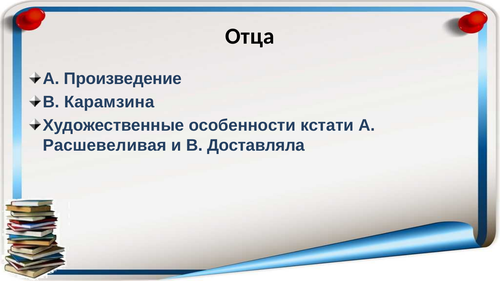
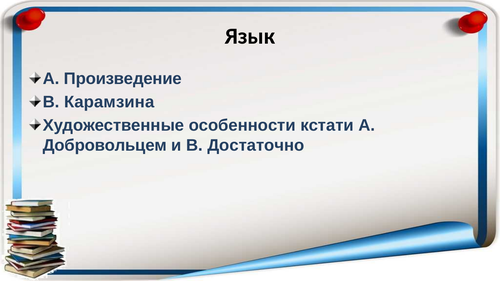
Отца: Отца -> Язык
Расшевеливая: Расшевеливая -> Добровольцем
Доставляла: Доставляла -> Достаточно
